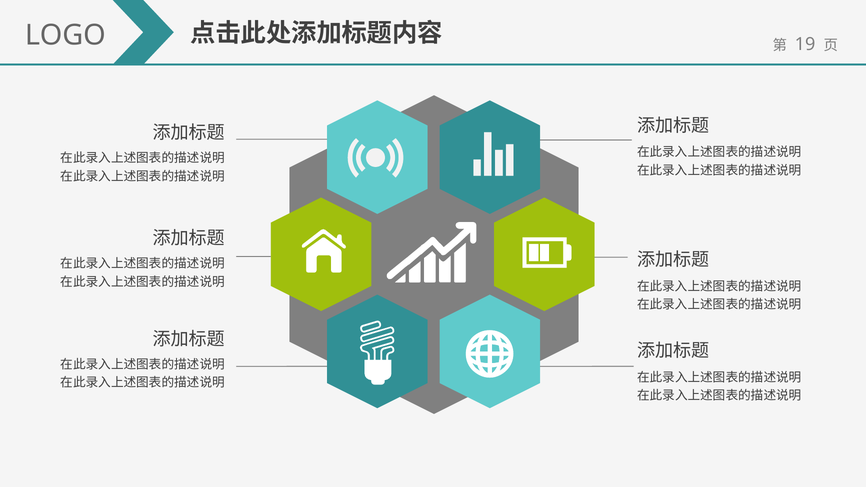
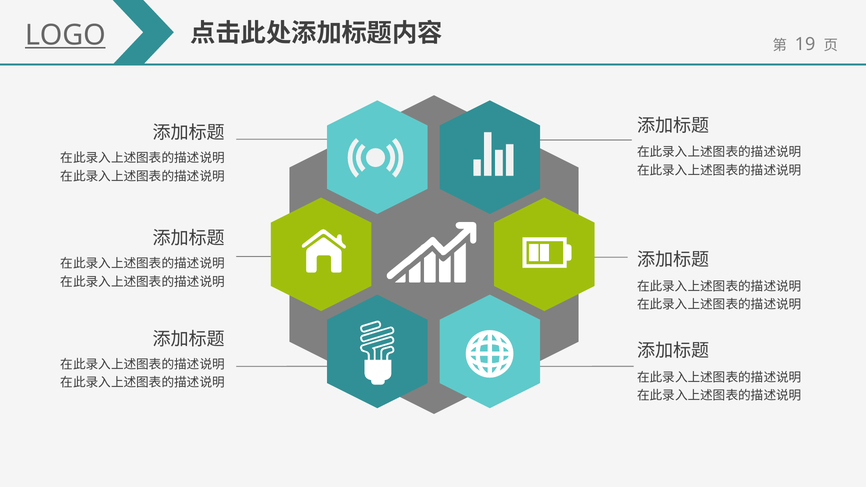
LOGO underline: none -> present
